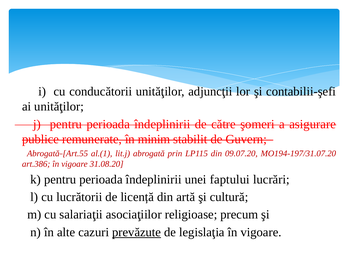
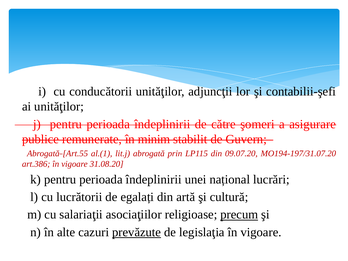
faptului: faptului -> național
licență: licență -> egalați
precum underline: none -> present
